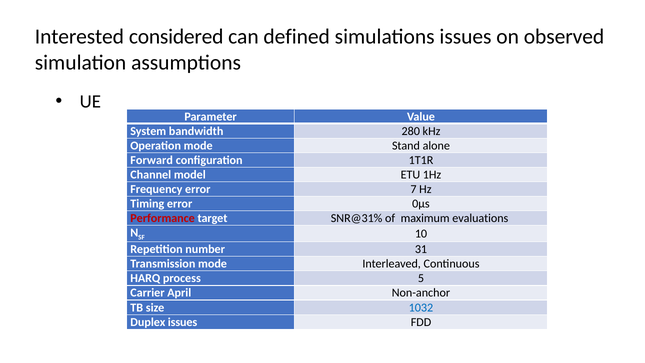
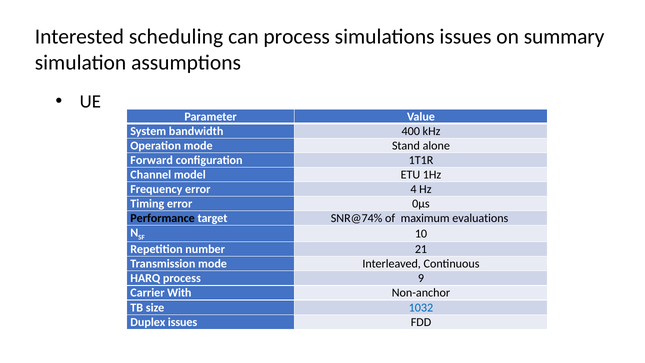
considered: considered -> scheduling
can defined: defined -> process
observed: observed -> summary
280: 280 -> 400
7: 7 -> 4
Performance colour: red -> black
SNR@31%: SNR@31% -> SNR@74%
31: 31 -> 21
5: 5 -> 9
April: April -> With
